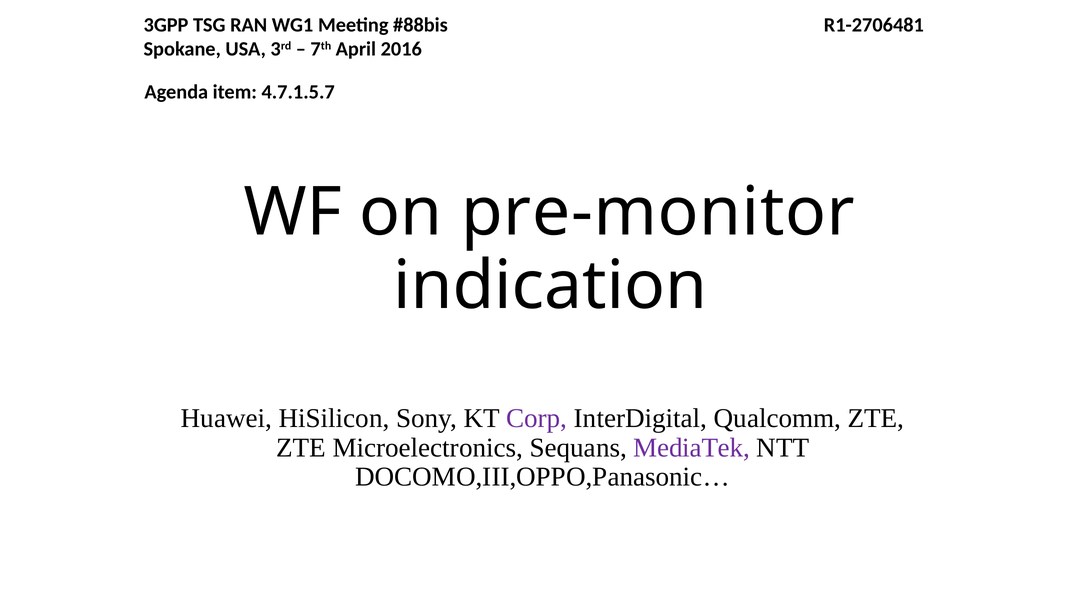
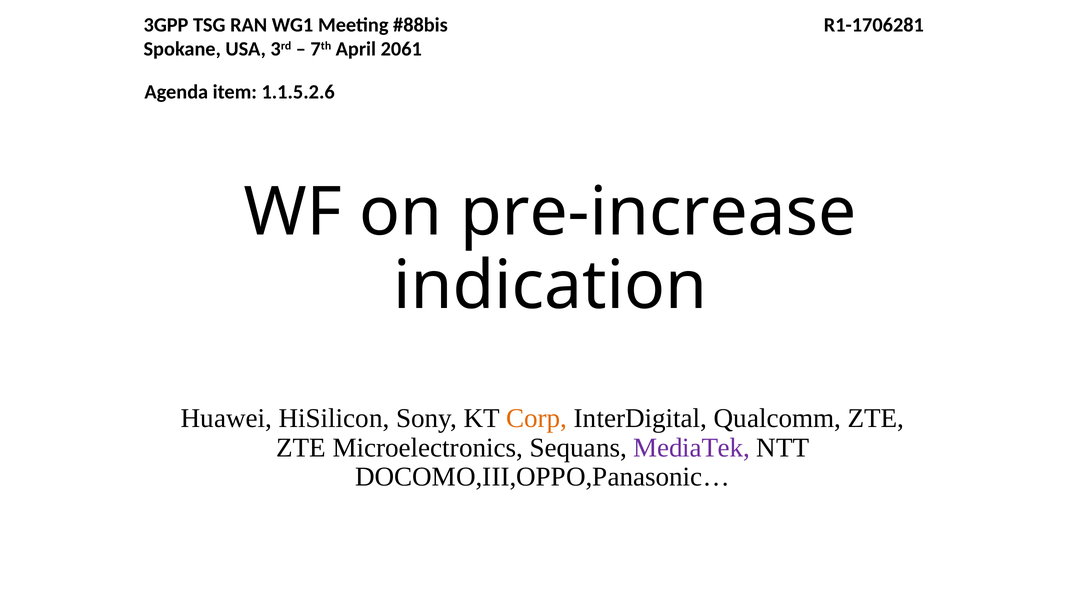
R1-2706481: R1-2706481 -> R1-1706281
2016: 2016 -> 2061
4.7.1.5.7: 4.7.1.5.7 -> 1.1.5.2.6
pre-monitor: pre-monitor -> pre-increase
Corp colour: purple -> orange
